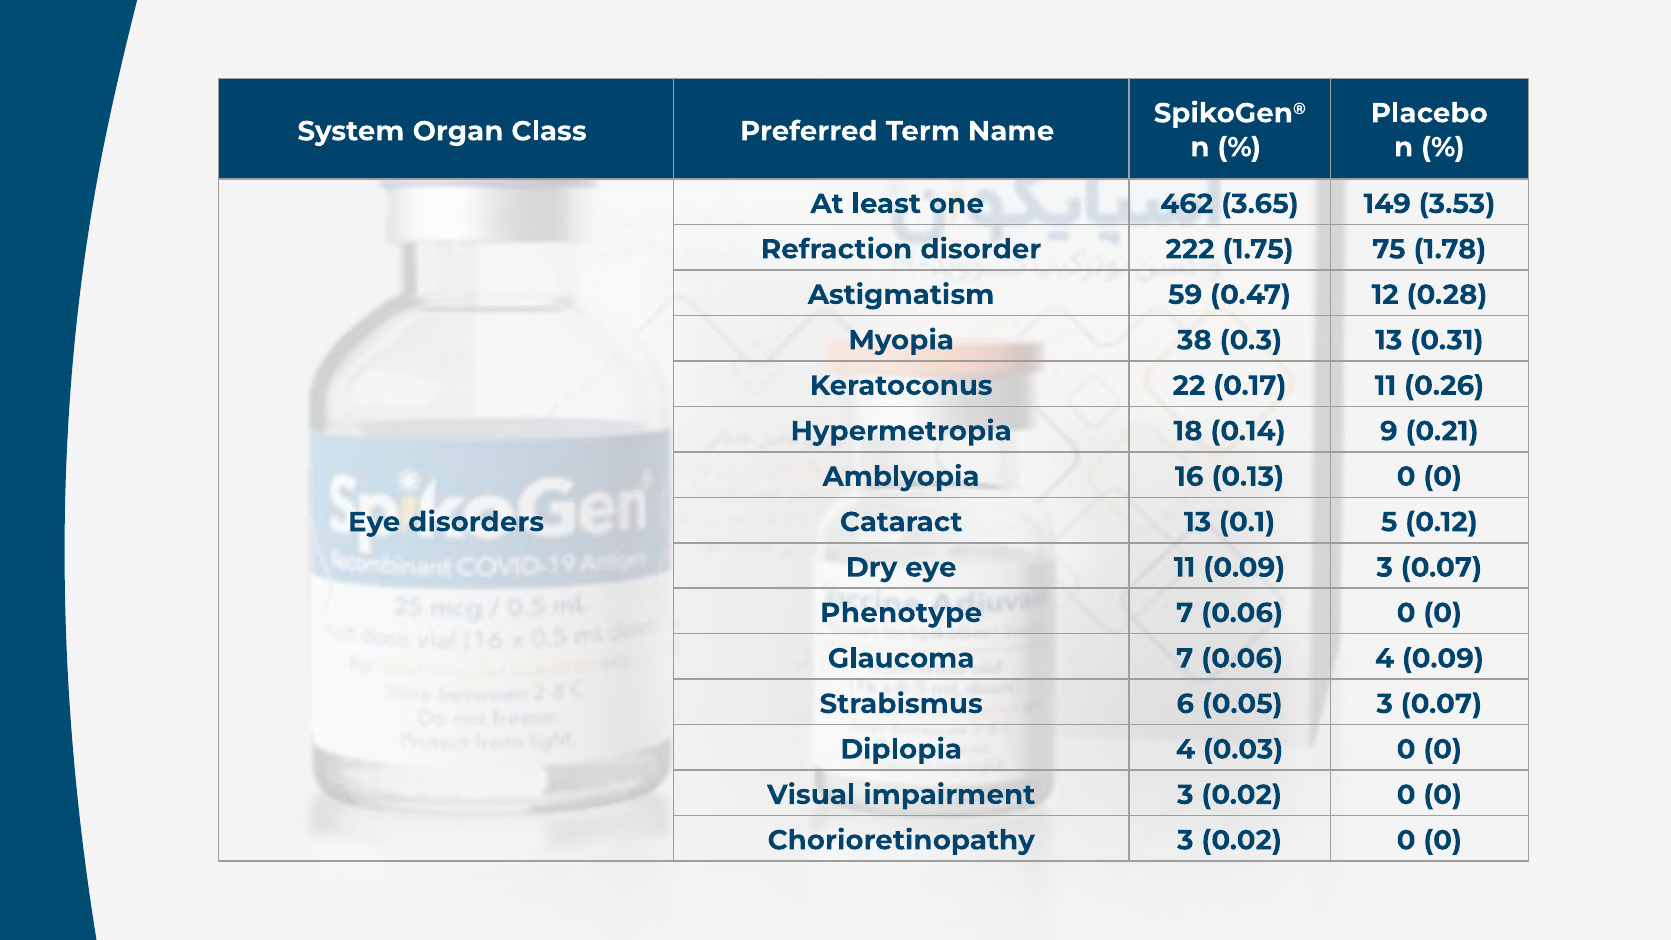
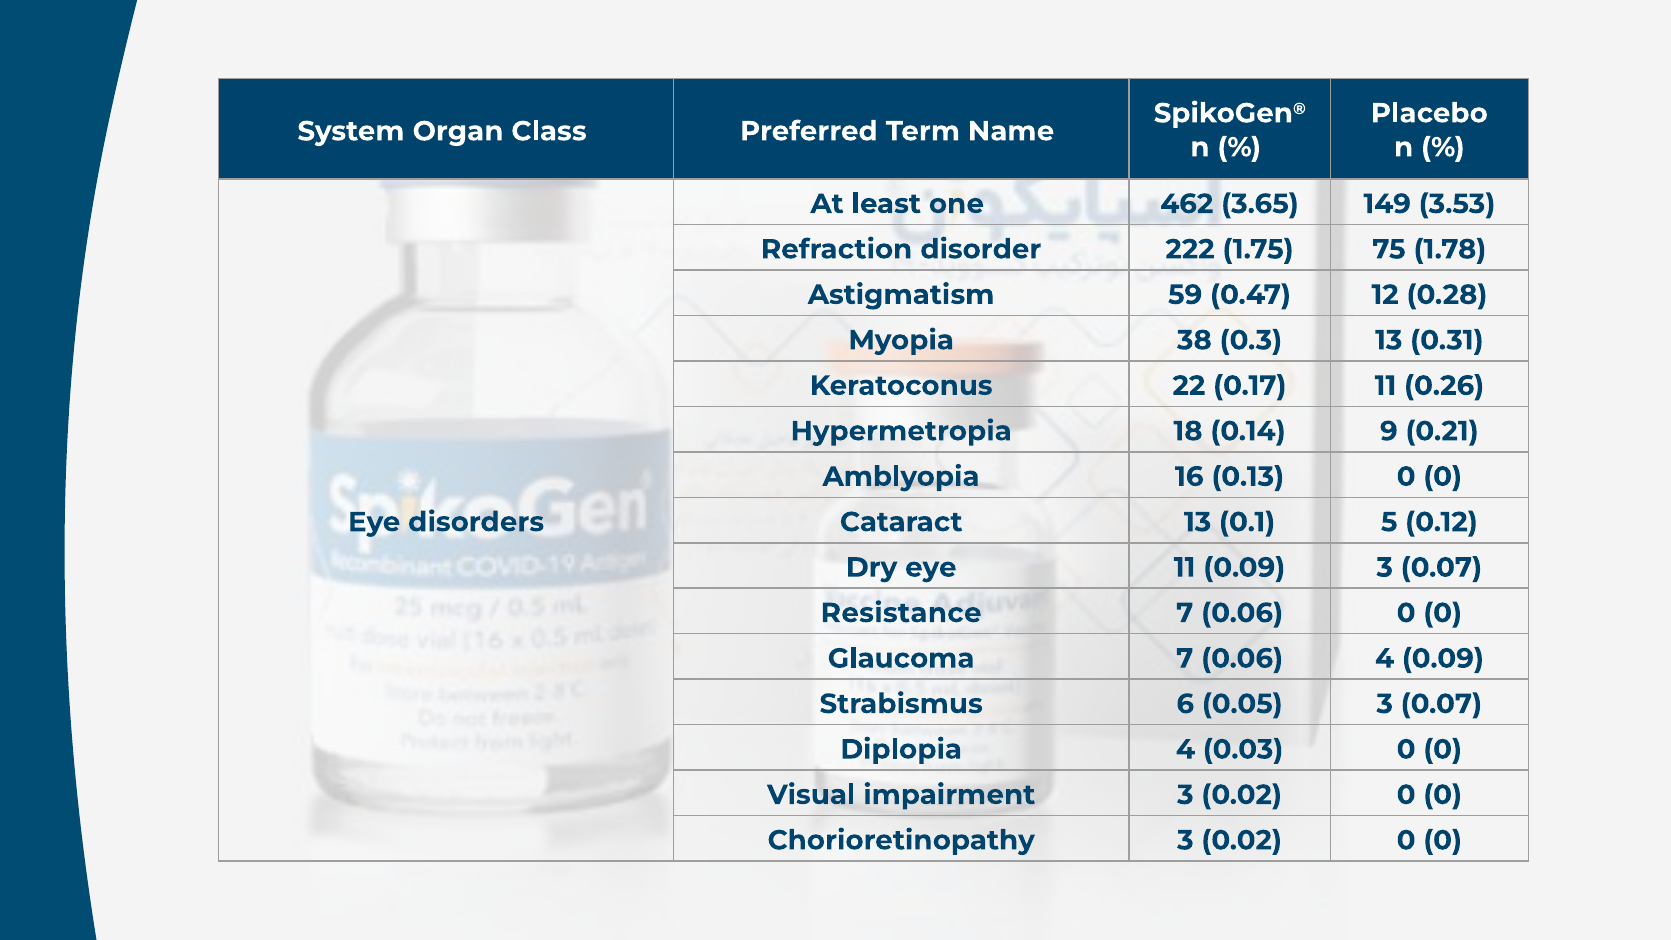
Phenotype: Phenotype -> Resistance
